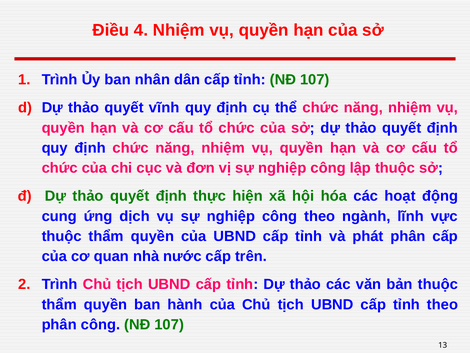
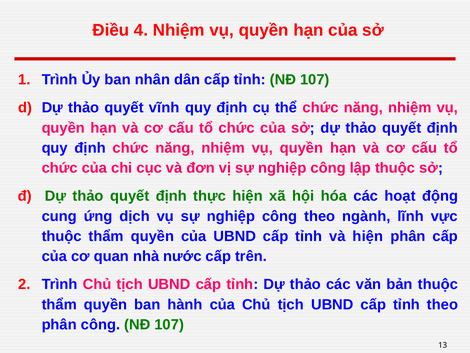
và phát: phát -> hiện
